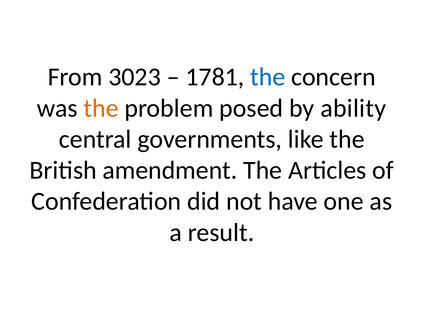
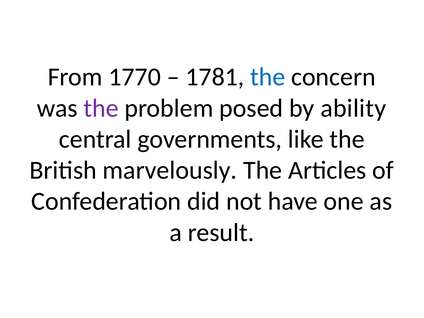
3023: 3023 -> 1770
the at (101, 108) colour: orange -> purple
amendment: amendment -> marvelously
